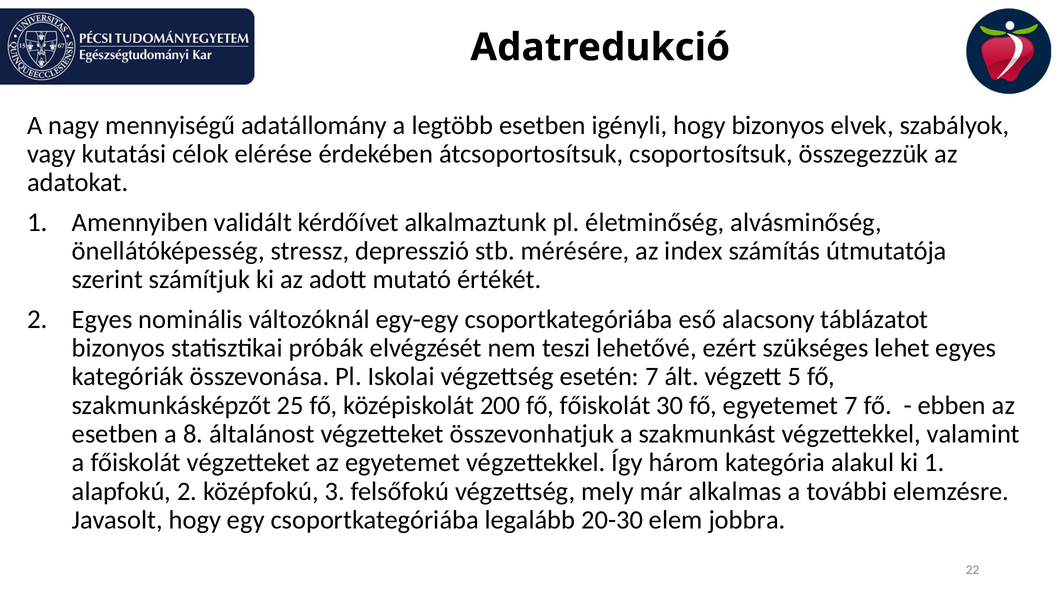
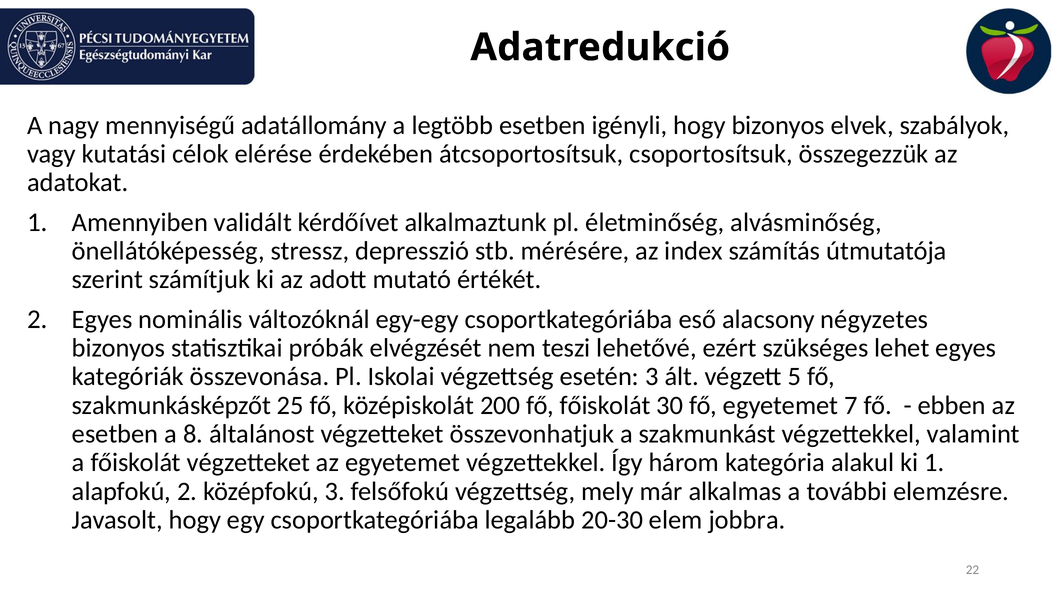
táblázatot: táblázatot -> négyzetes
esetén 7: 7 -> 3
